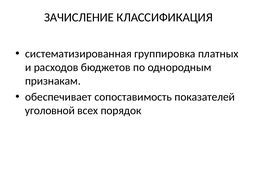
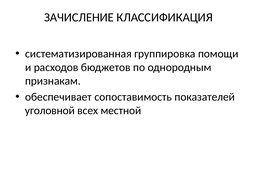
платных: платных -> помощи
порядок: порядок -> местной
